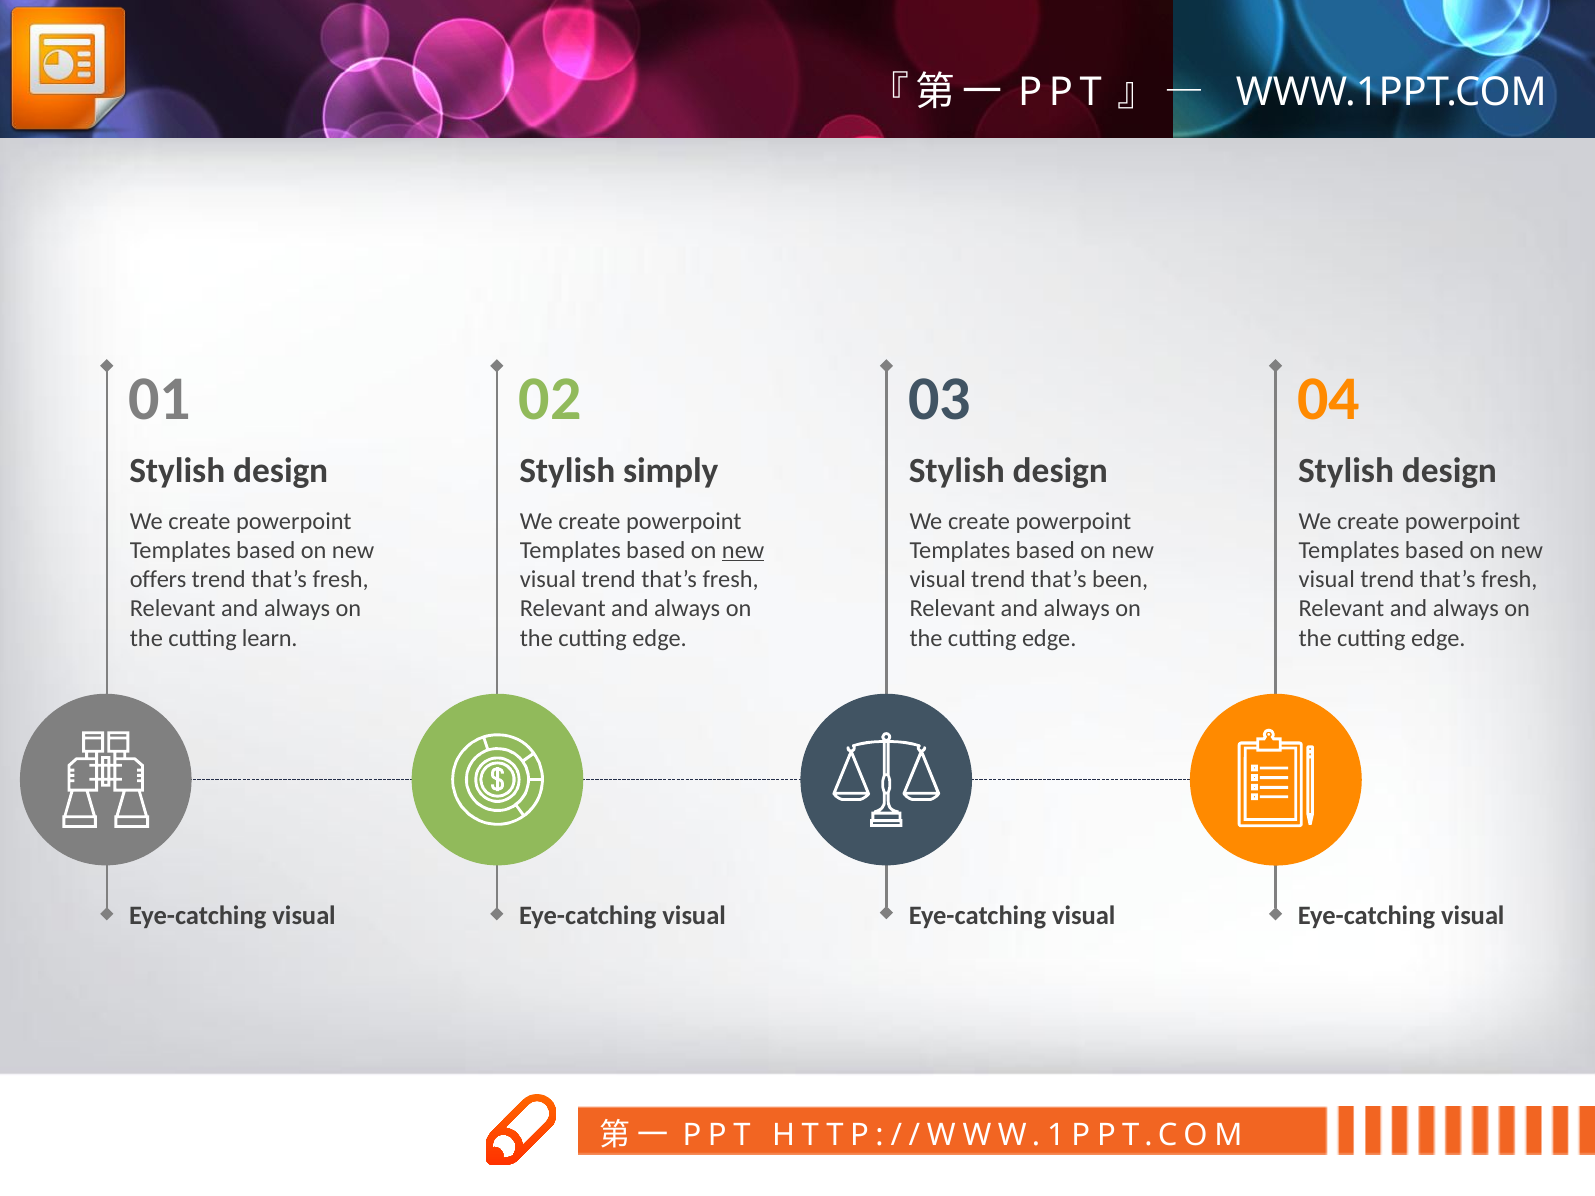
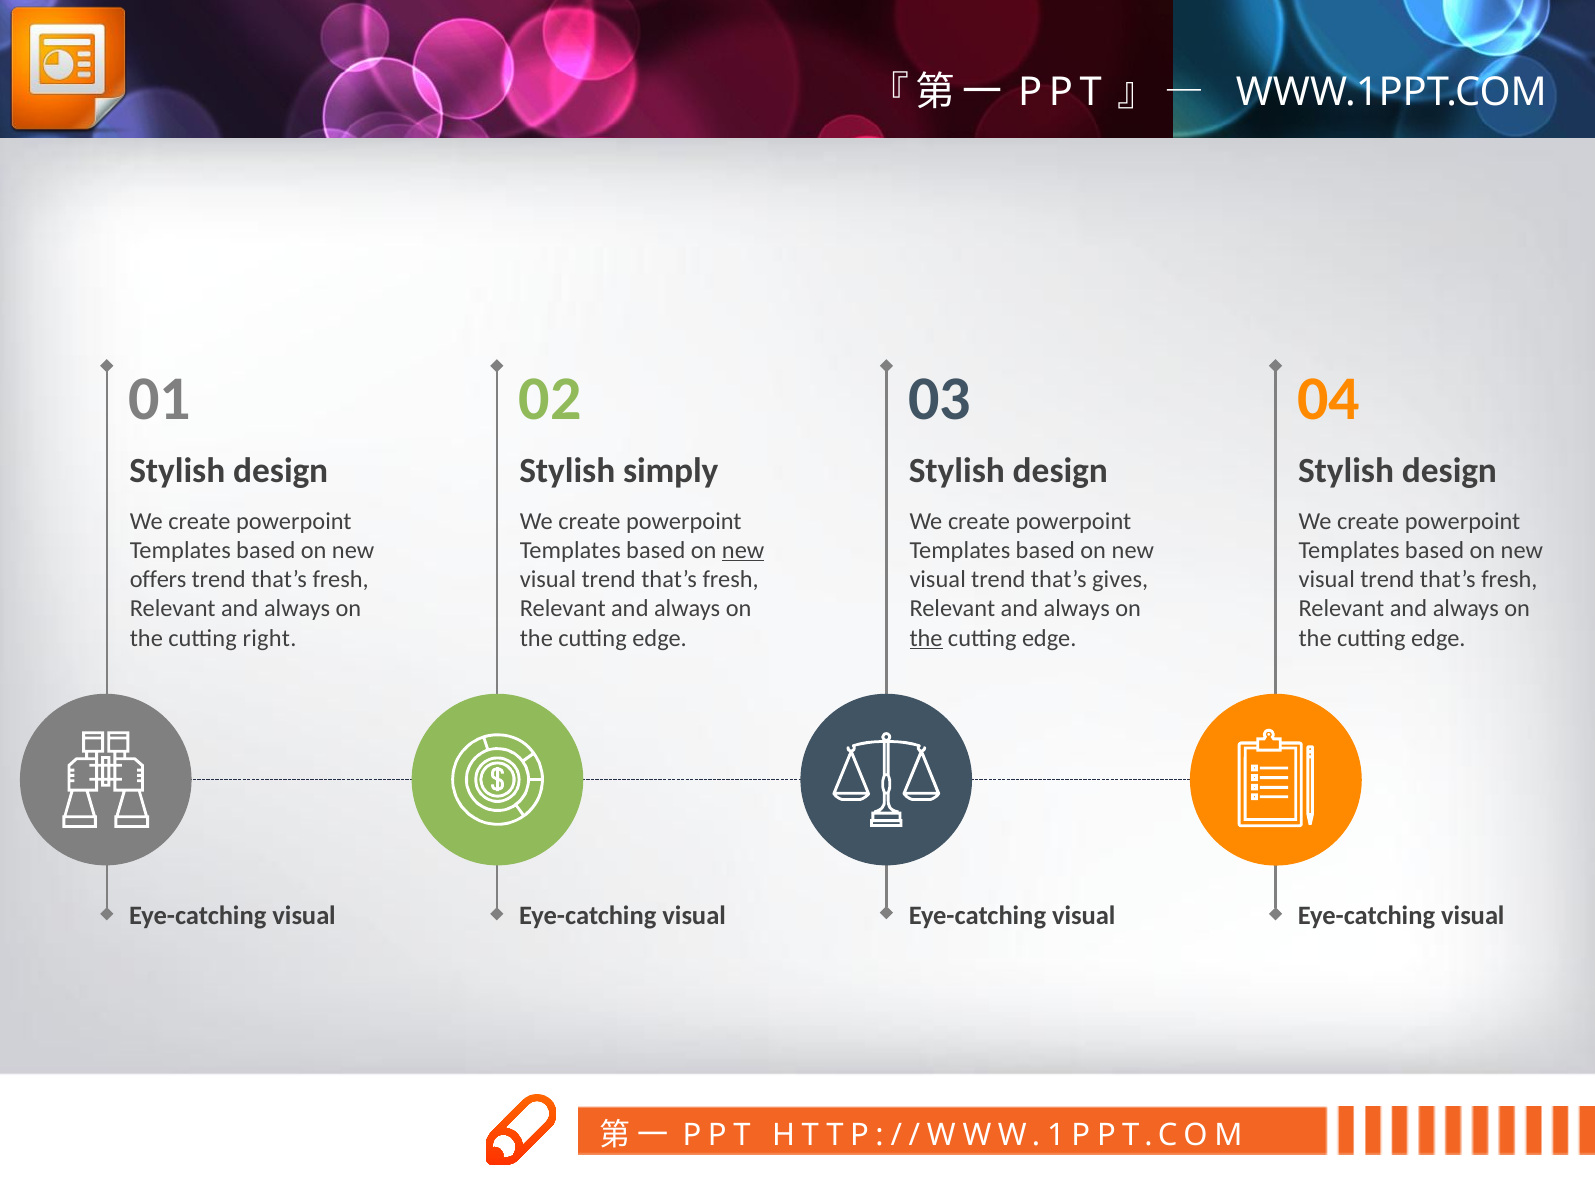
been: been -> gives
learn: learn -> right
the at (926, 638) underline: none -> present
